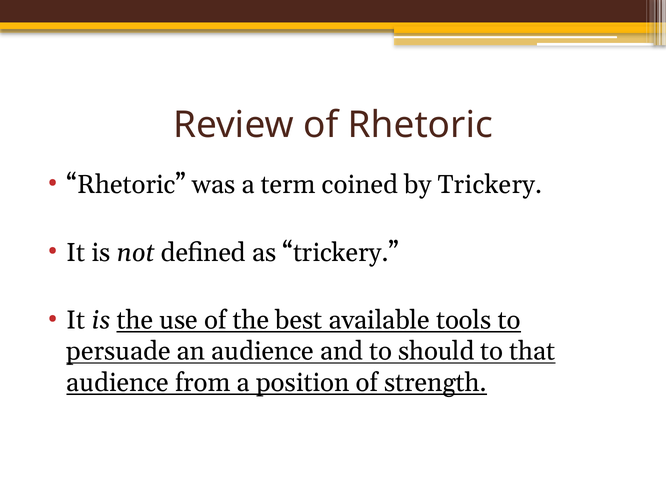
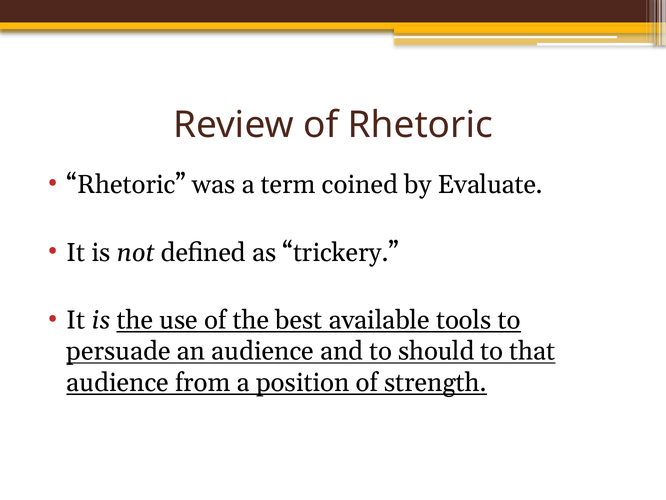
by Trickery: Trickery -> Evaluate
